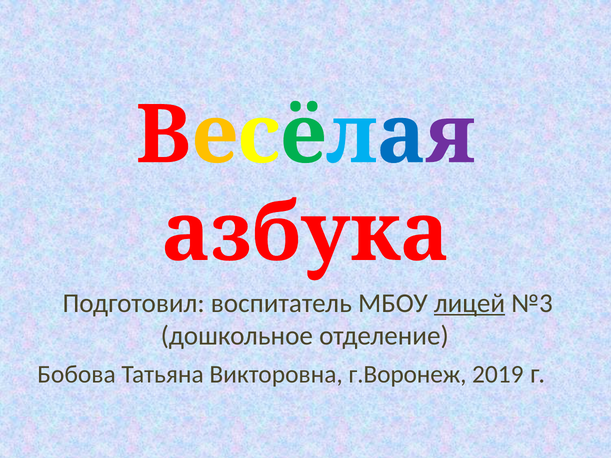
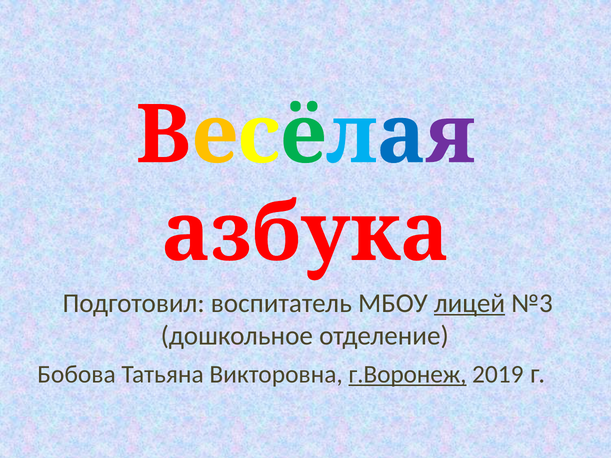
г.Воронеж underline: none -> present
